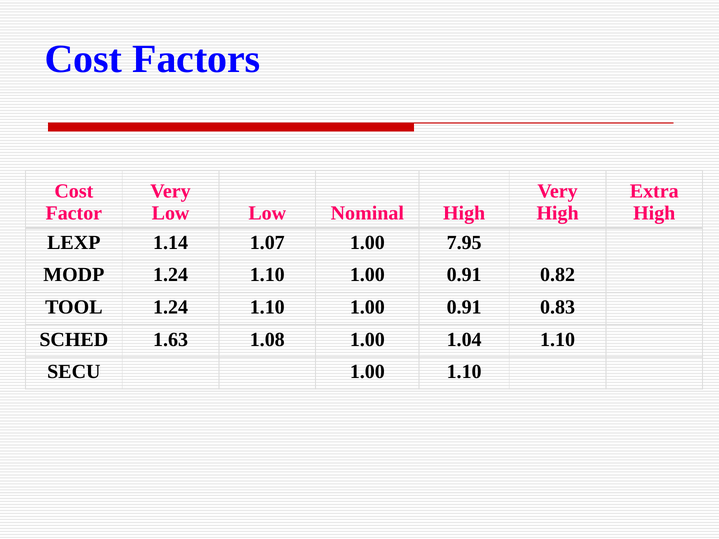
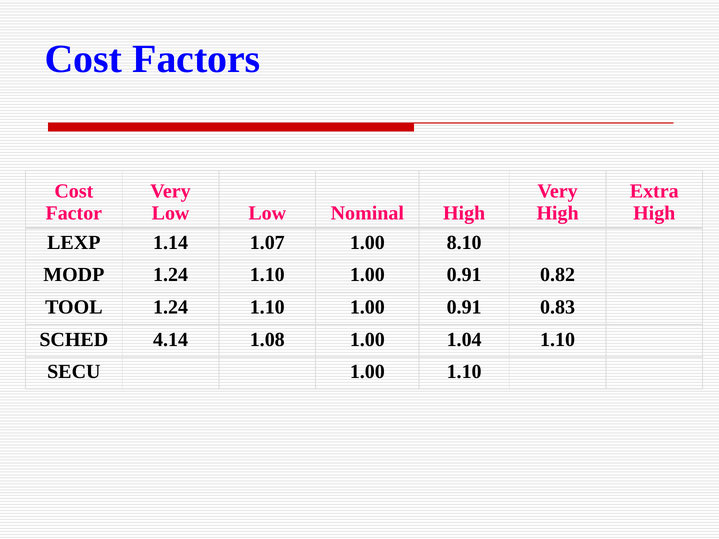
7.95: 7.95 -> 8.10
1.63: 1.63 -> 4.14
